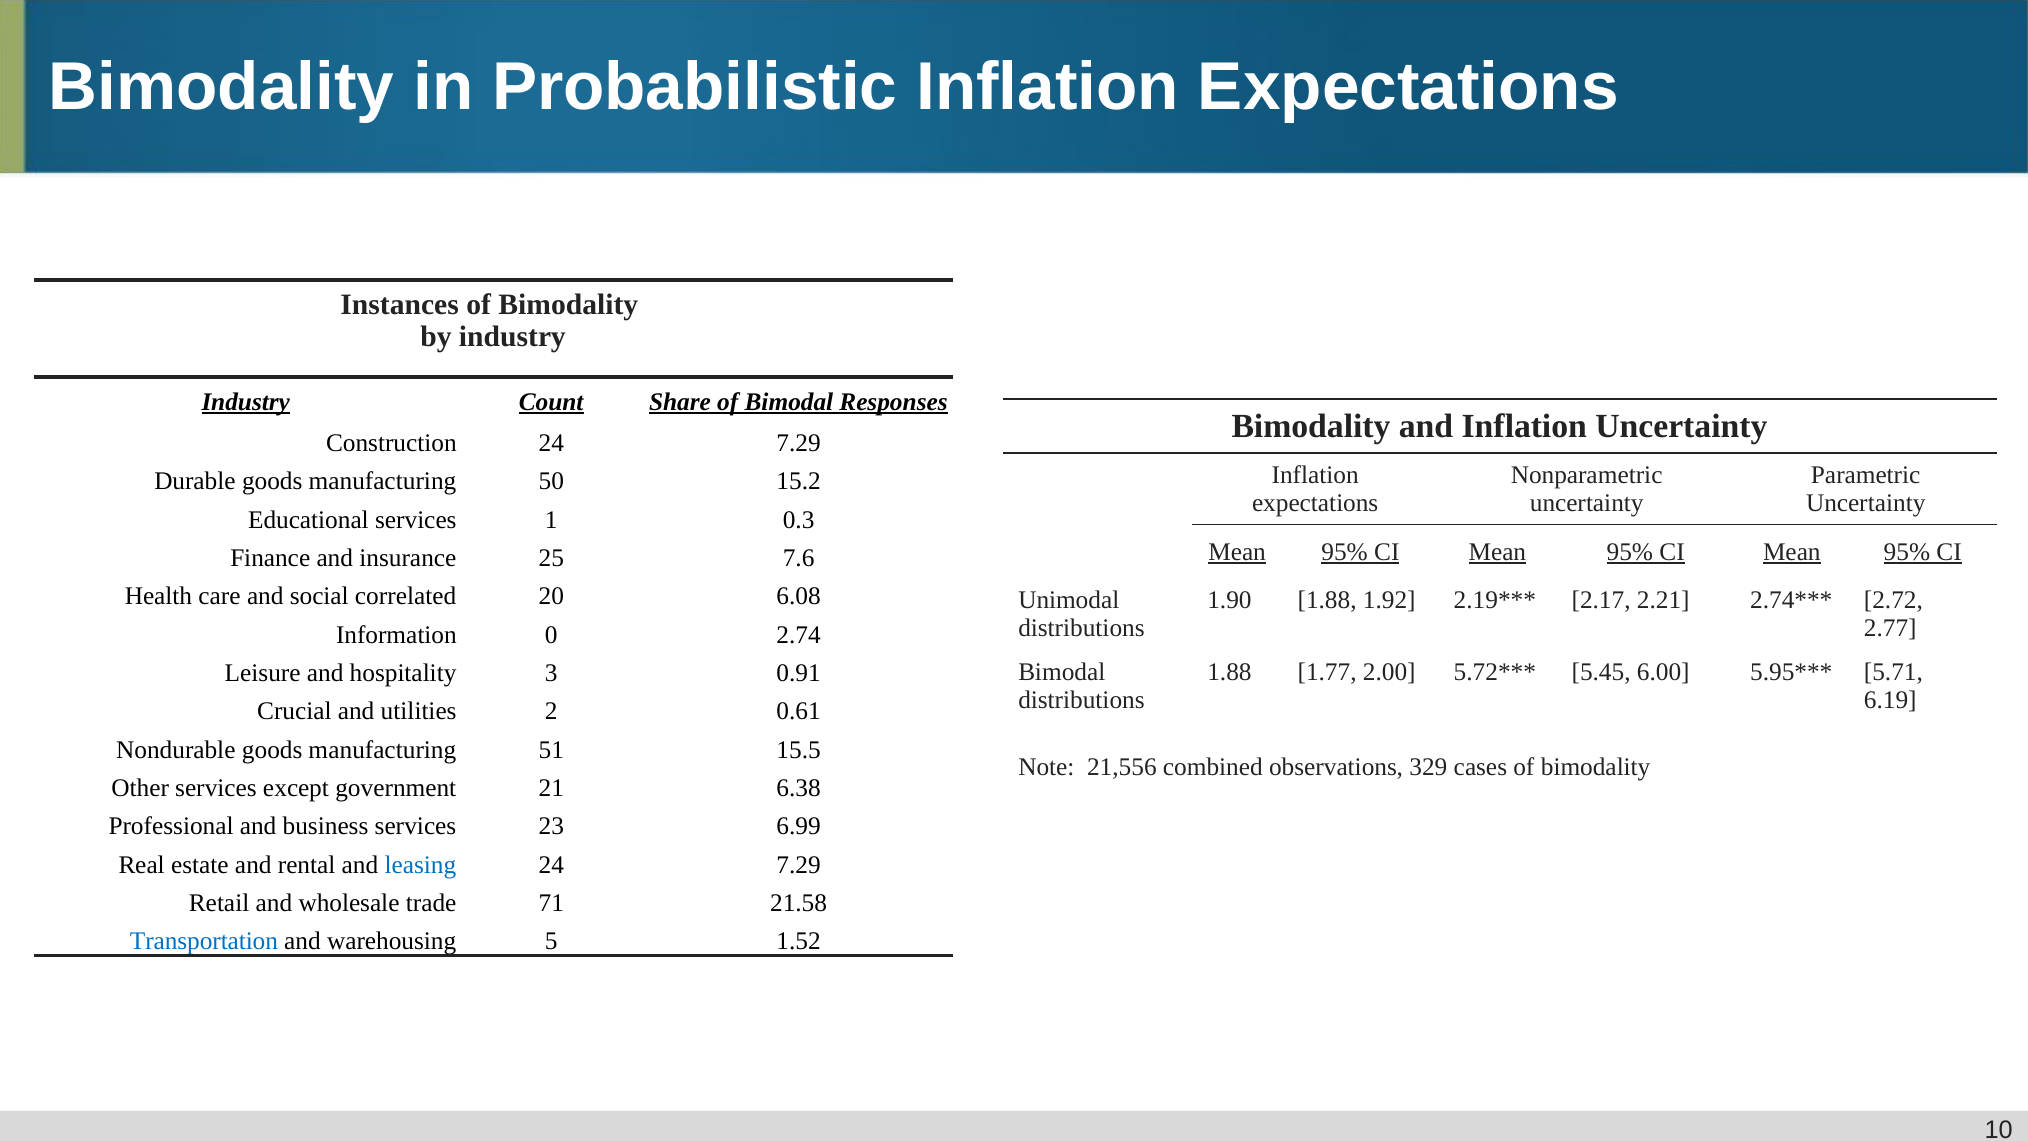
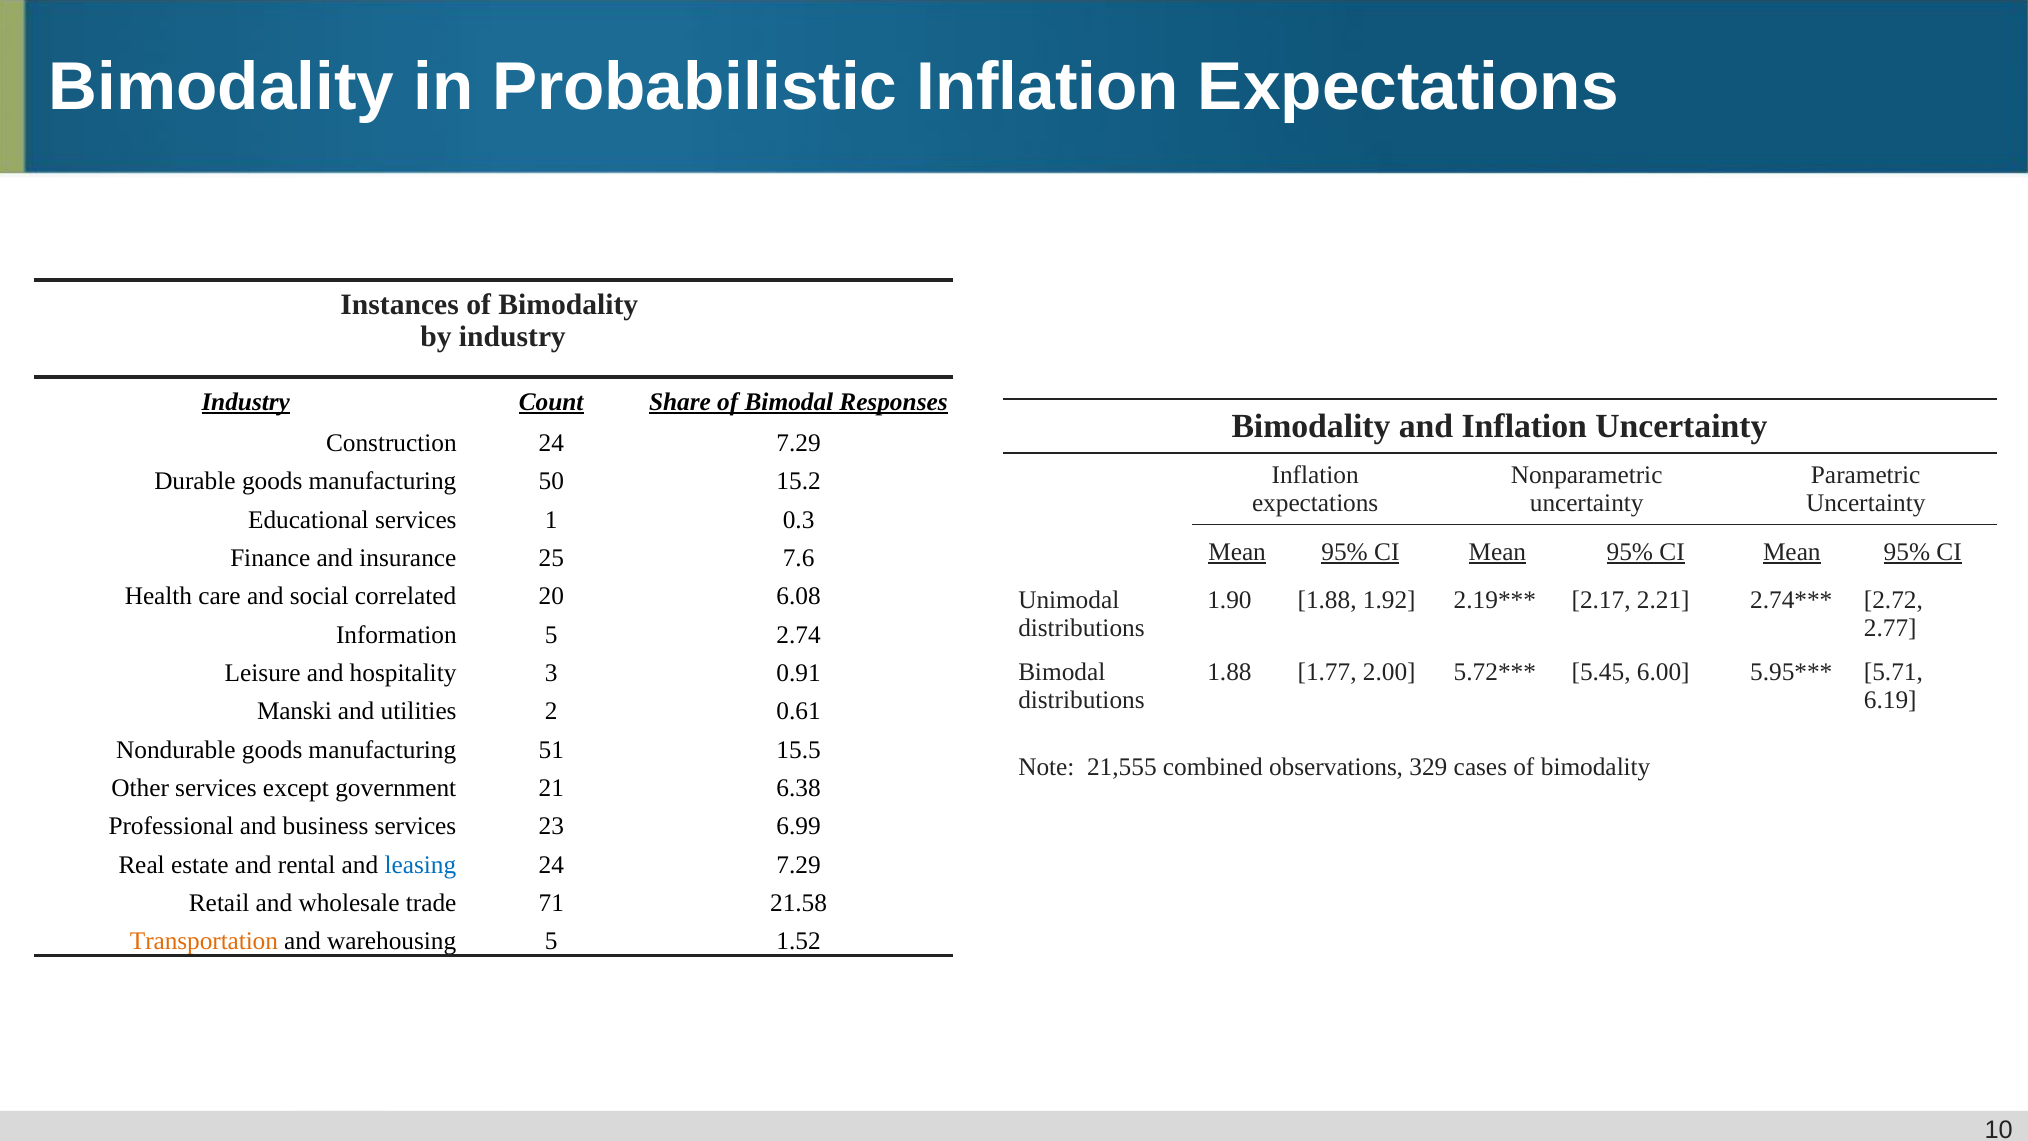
Information 0: 0 -> 5
Crucial: Crucial -> Manski
21,556: 21,556 -> 21,555
Transportation colour: blue -> orange
